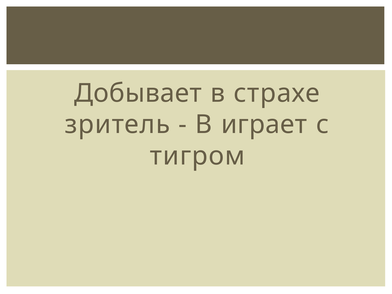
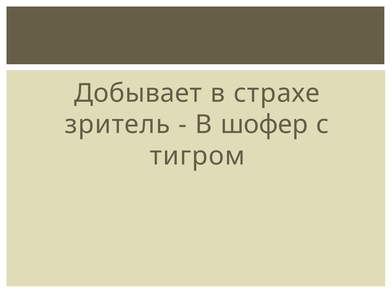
играет: играет -> шофер
